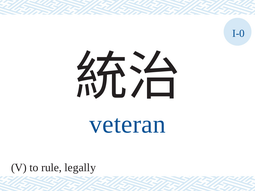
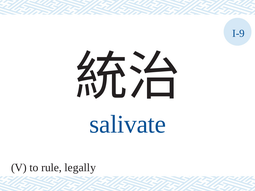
I-0: I-0 -> I-9
veteran: veteran -> salivate
